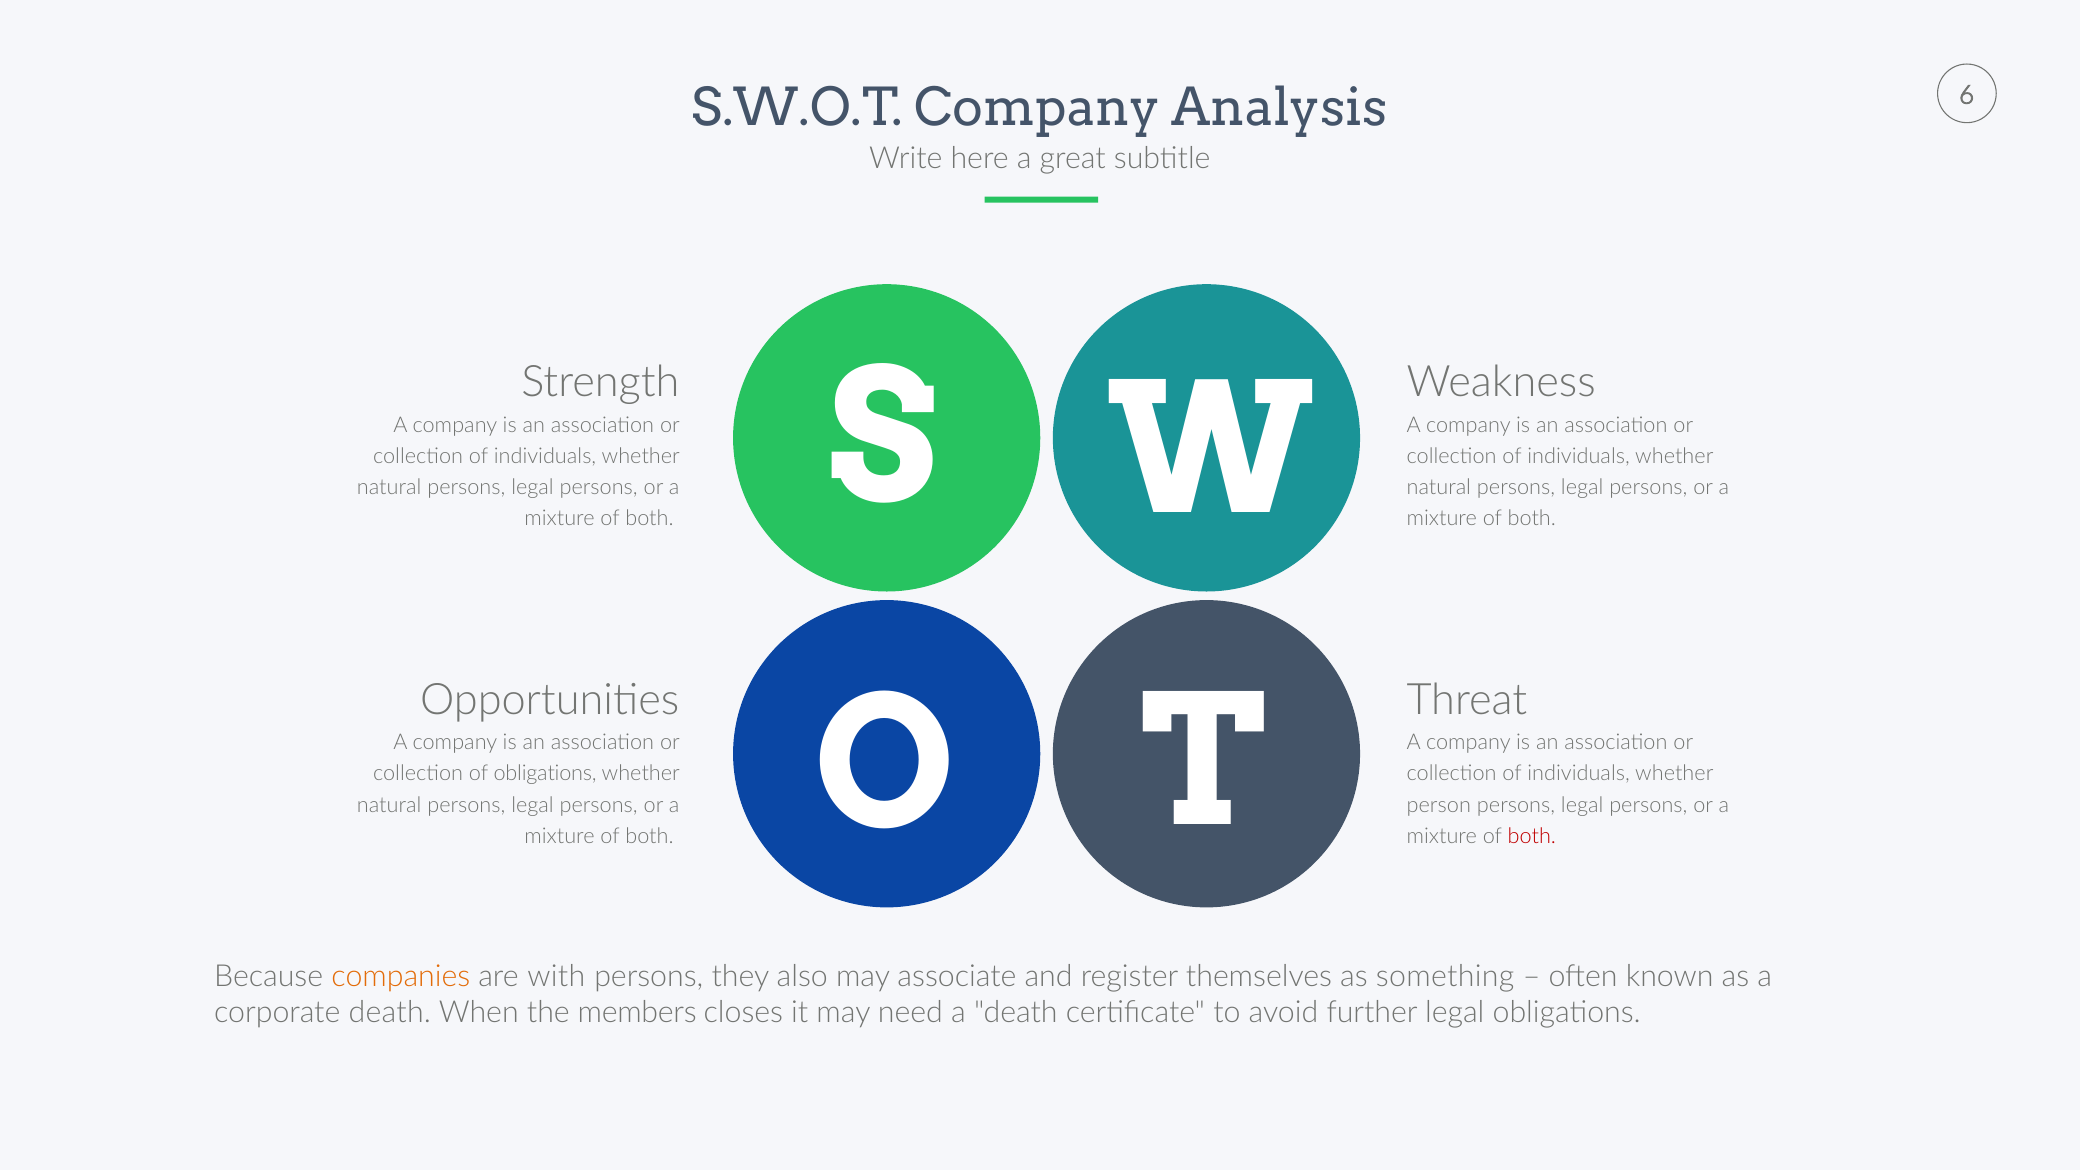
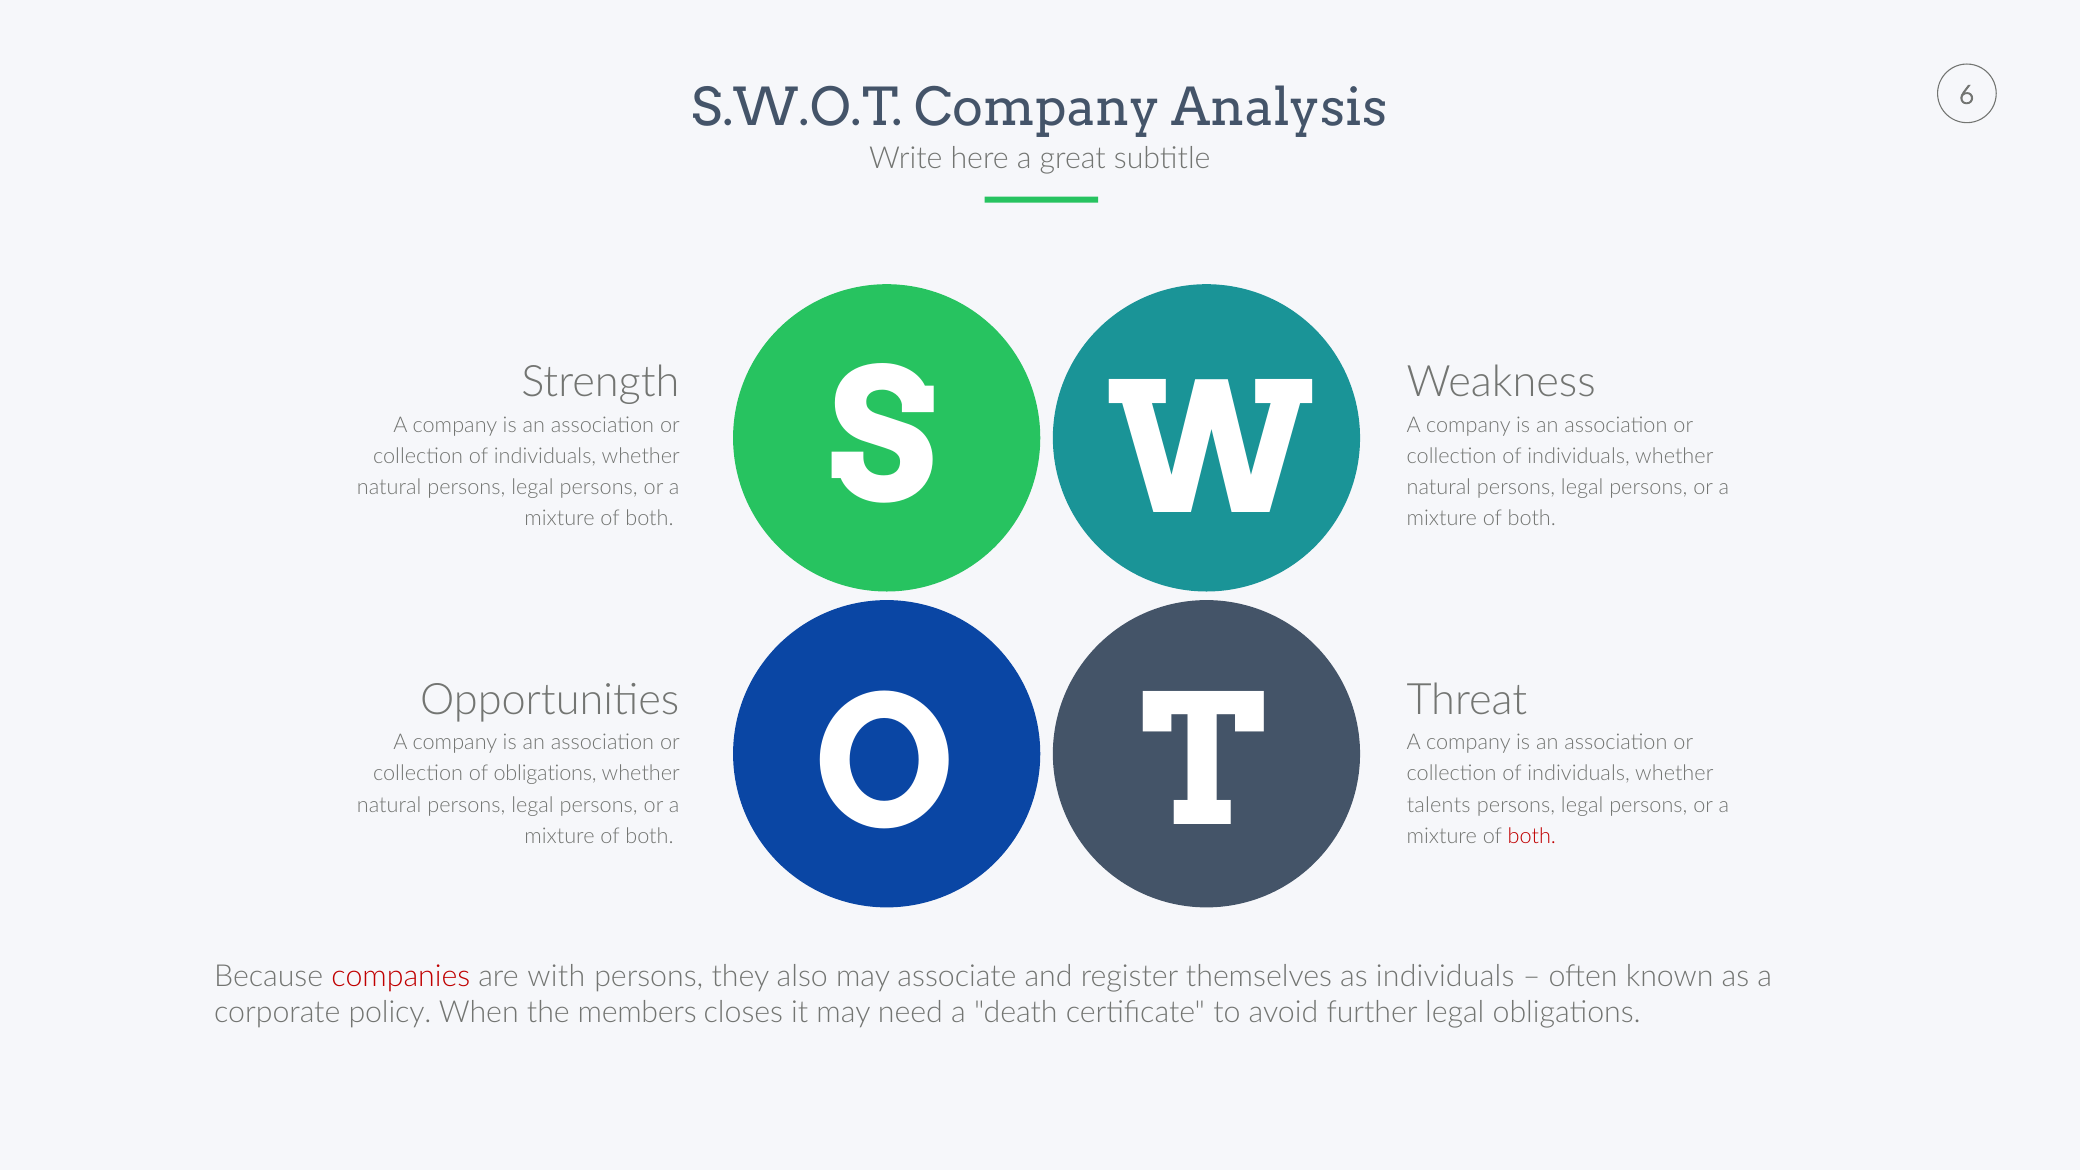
person: person -> talents
companies colour: orange -> red
as something: something -> individuals
corporate death: death -> policy
